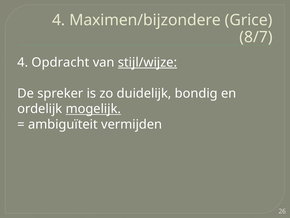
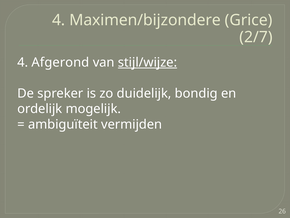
8/7: 8/7 -> 2/7
Opdracht: Opdracht -> Afgerond
mogelijk underline: present -> none
